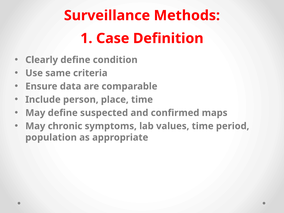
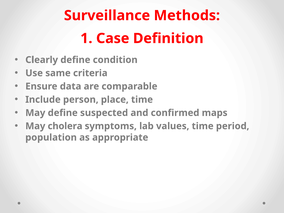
chronic: chronic -> cholera
